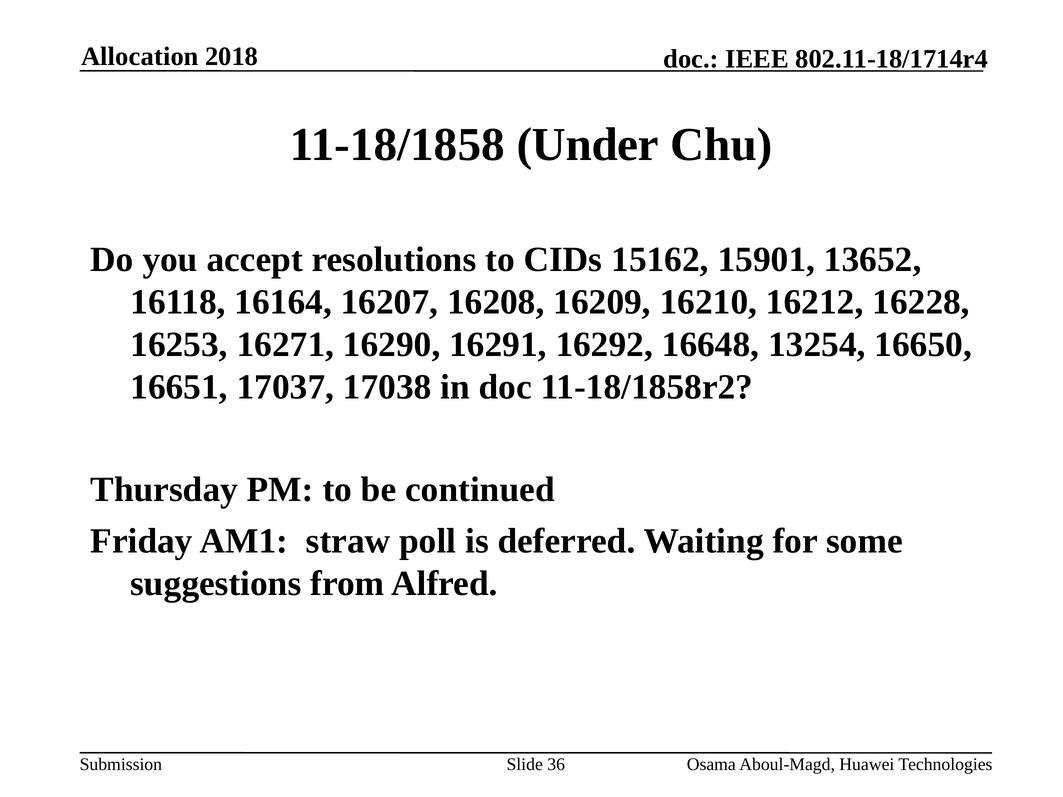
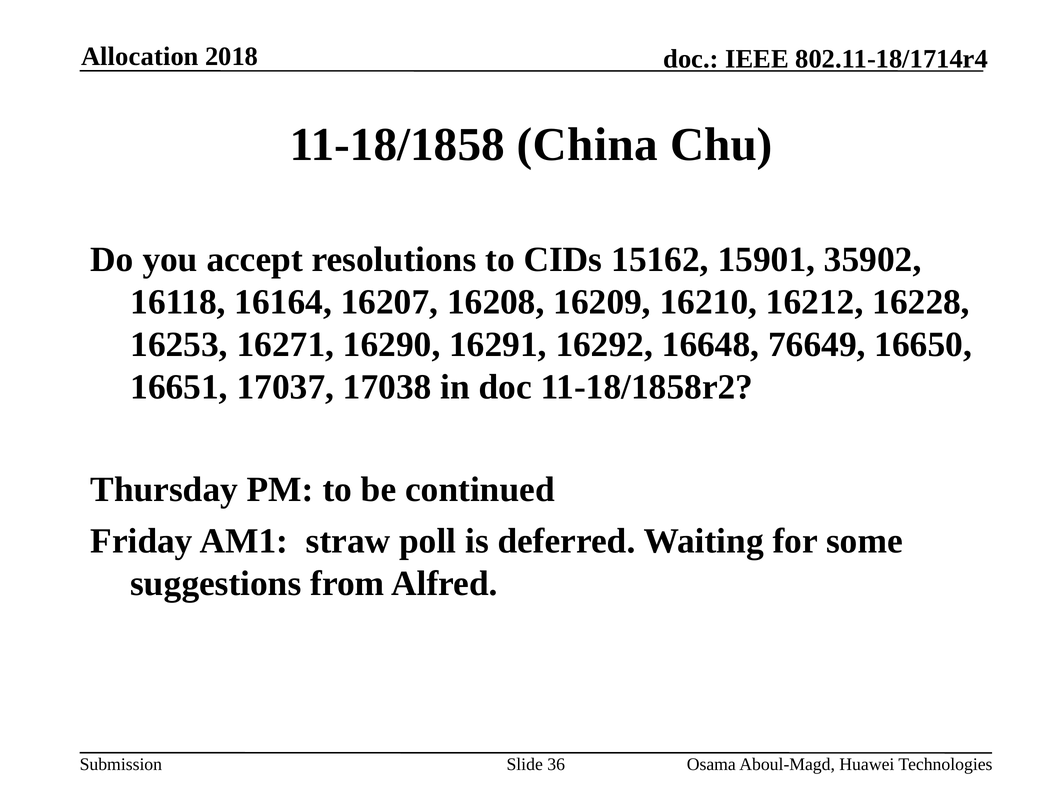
Under: Under -> China
13652: 13652 -> 35902
13254: 13254 -> 76649
